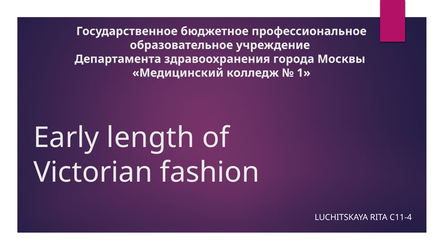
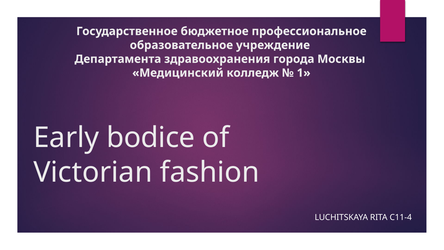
length: length -> bodice
